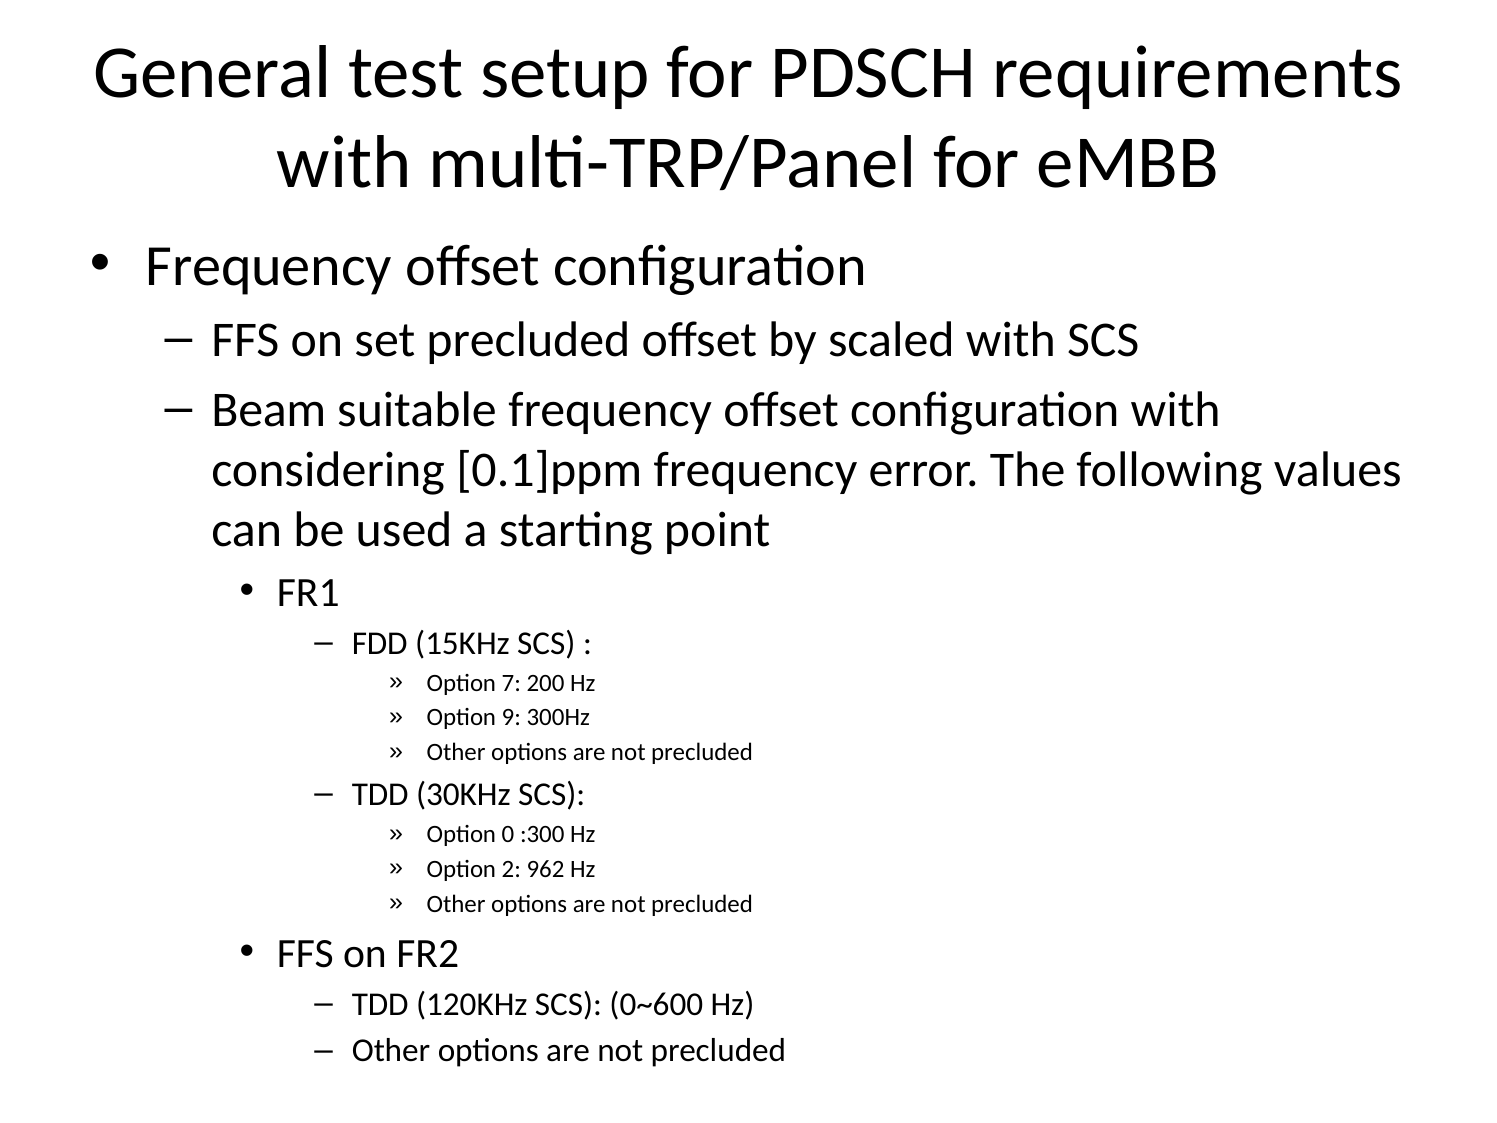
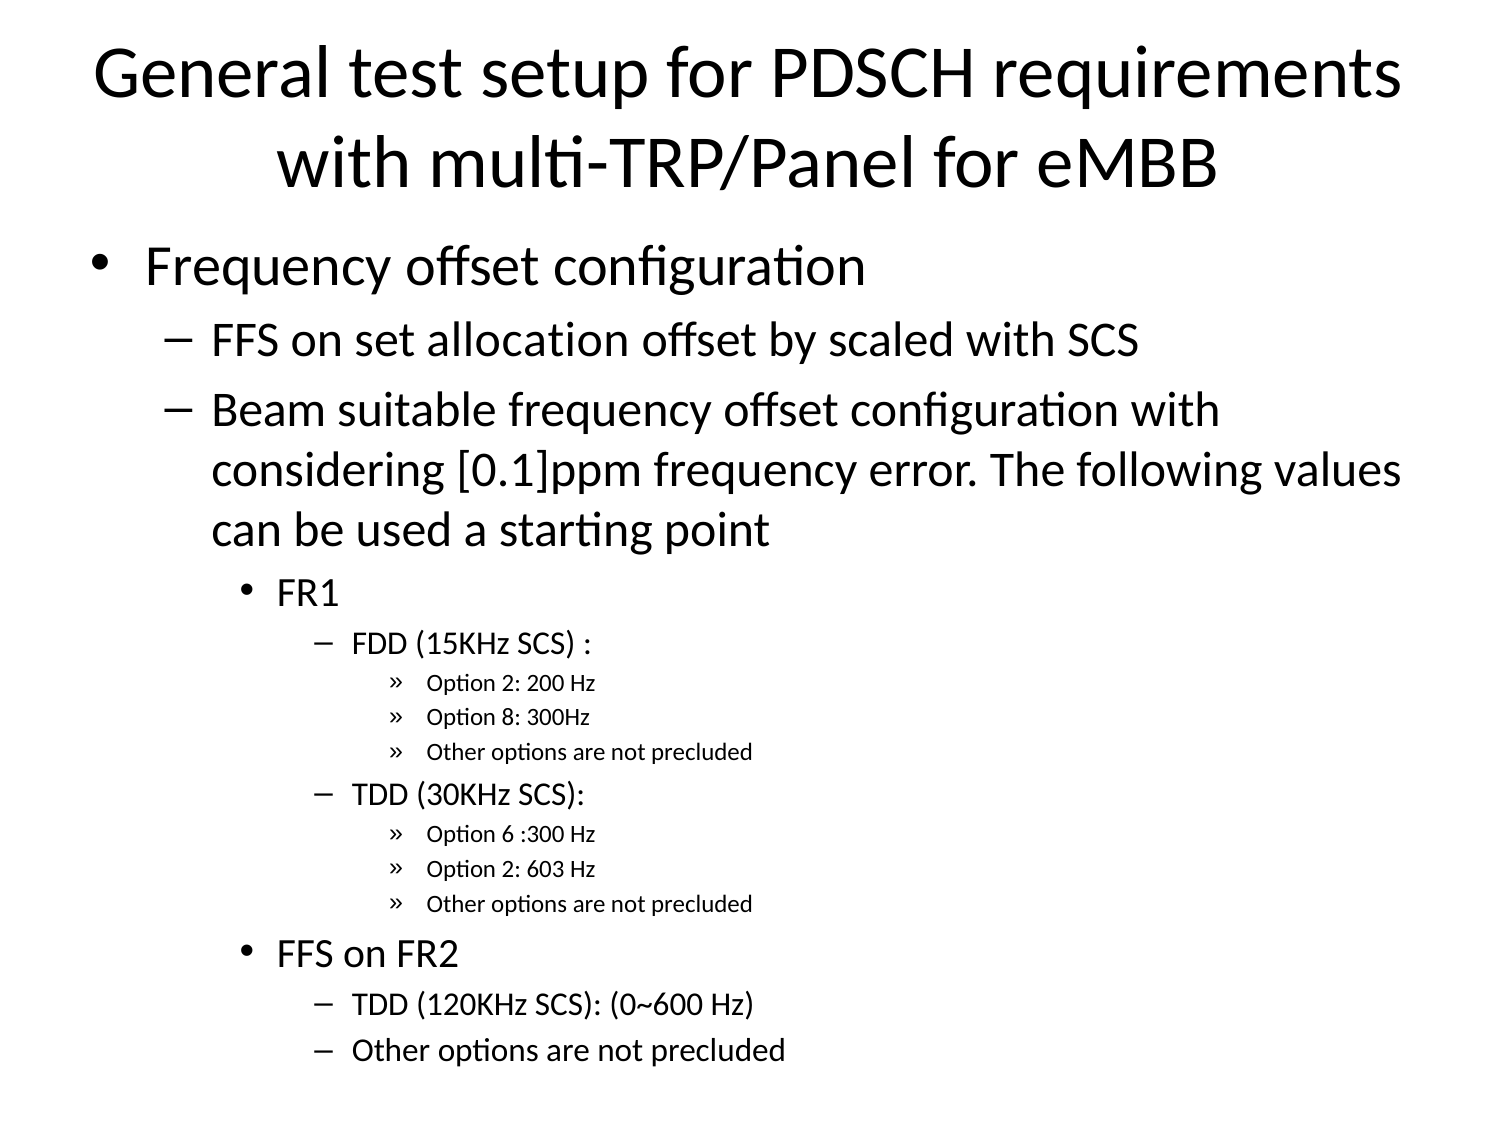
set precluded: precluded -> allocation
7 at (511, 683): 7 -> 2
9: 9 -> 8
0: 0 -> 6
962: 962 -> 603
